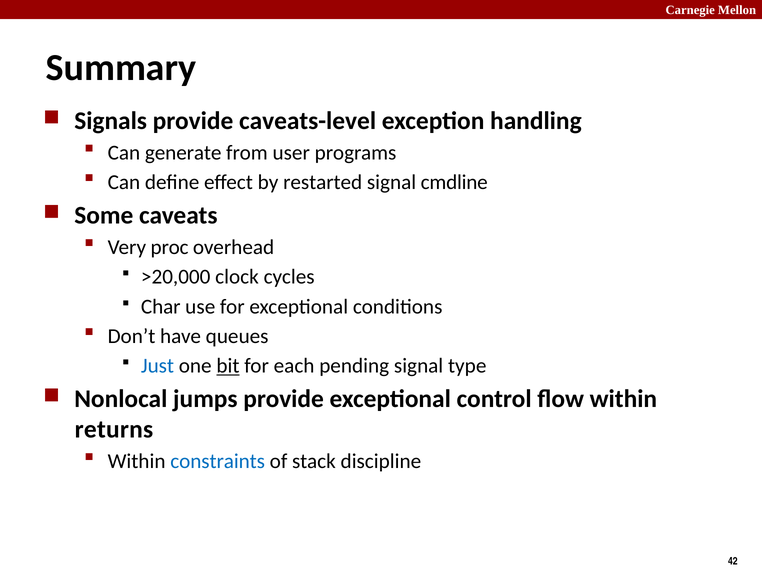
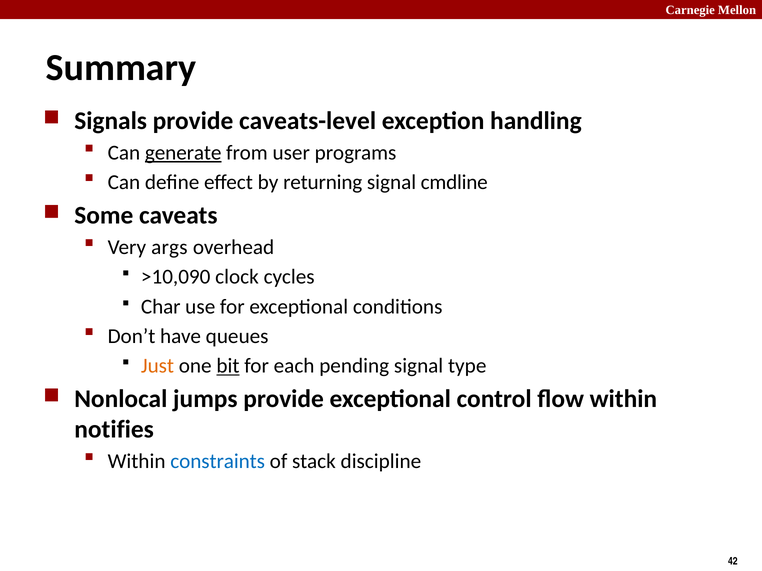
generate underline: none -> present
restarted: restarted -> returning
proc: proc -> args
>20,000: >20,000 -> >10,090
Just colour: blue -> orange
returns: returns -> notifies
